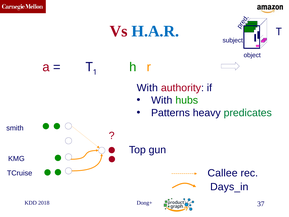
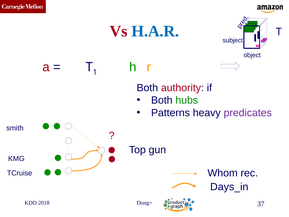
With at (147, 88): With -> Both
With at (162, 100): With -> Both
predicates colour: green -> purple
Callee: Callee -> Whom
